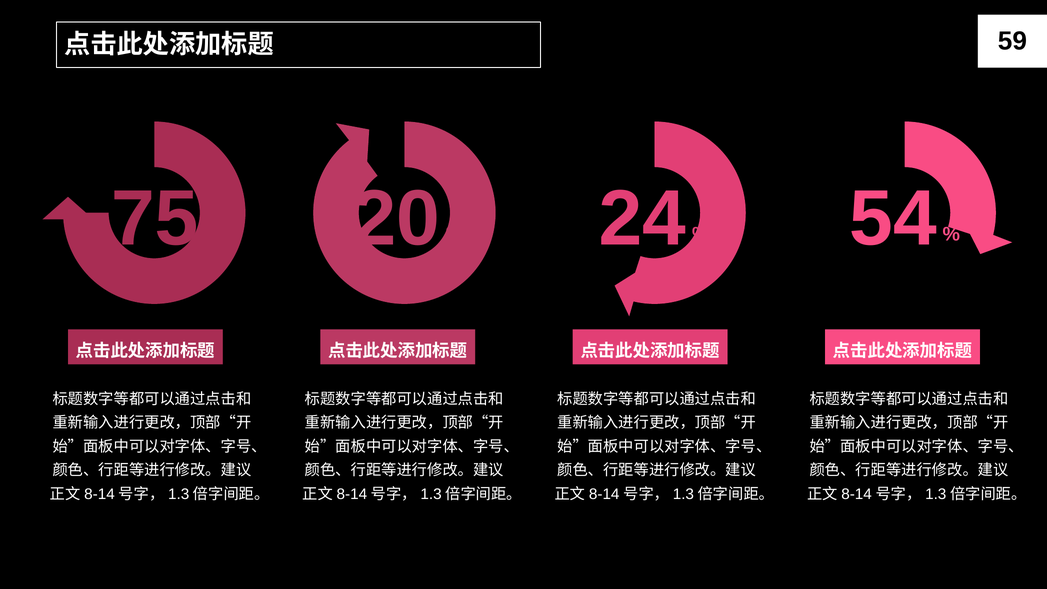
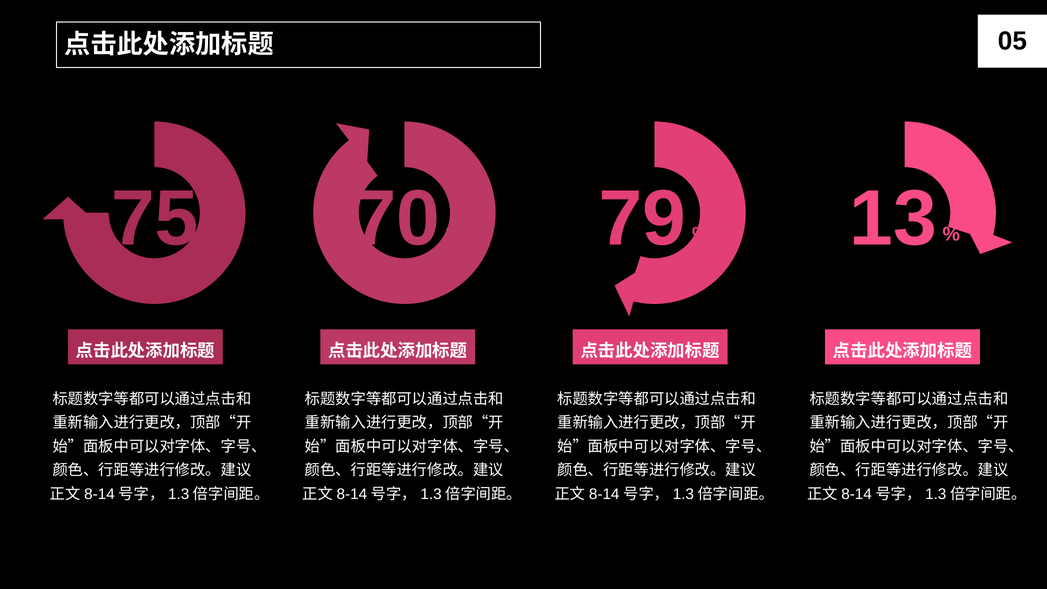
59: 59 -> 05
20: 20 -> 70
24: 24 -> 79
54: 54 -> 13
